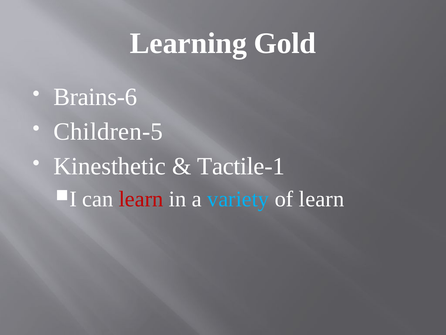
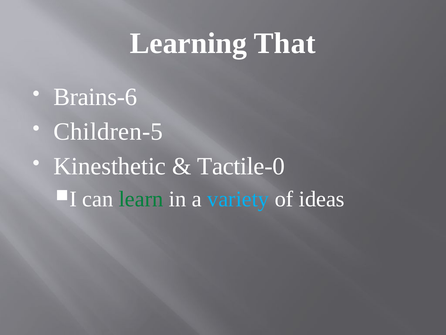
Gold: Gold -> That
Tactile-1: Tactile-1 -> Tactile-0
learn at (141, 199) colour: red -> green
of learn: learn -> ideas
